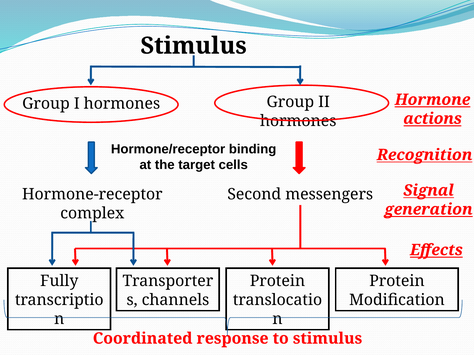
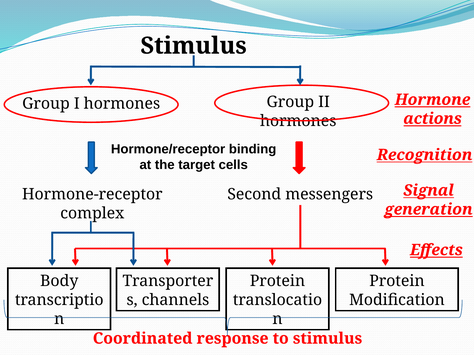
Fully: Fully -> Body
